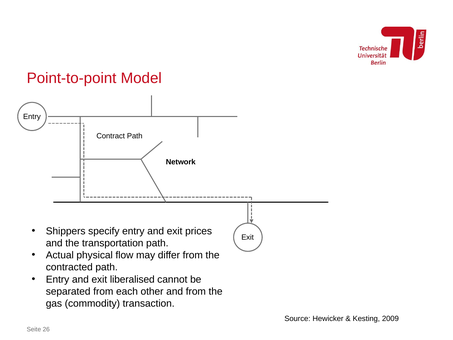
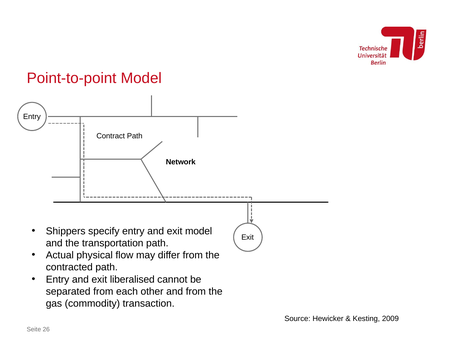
exit prices: prices -> model
